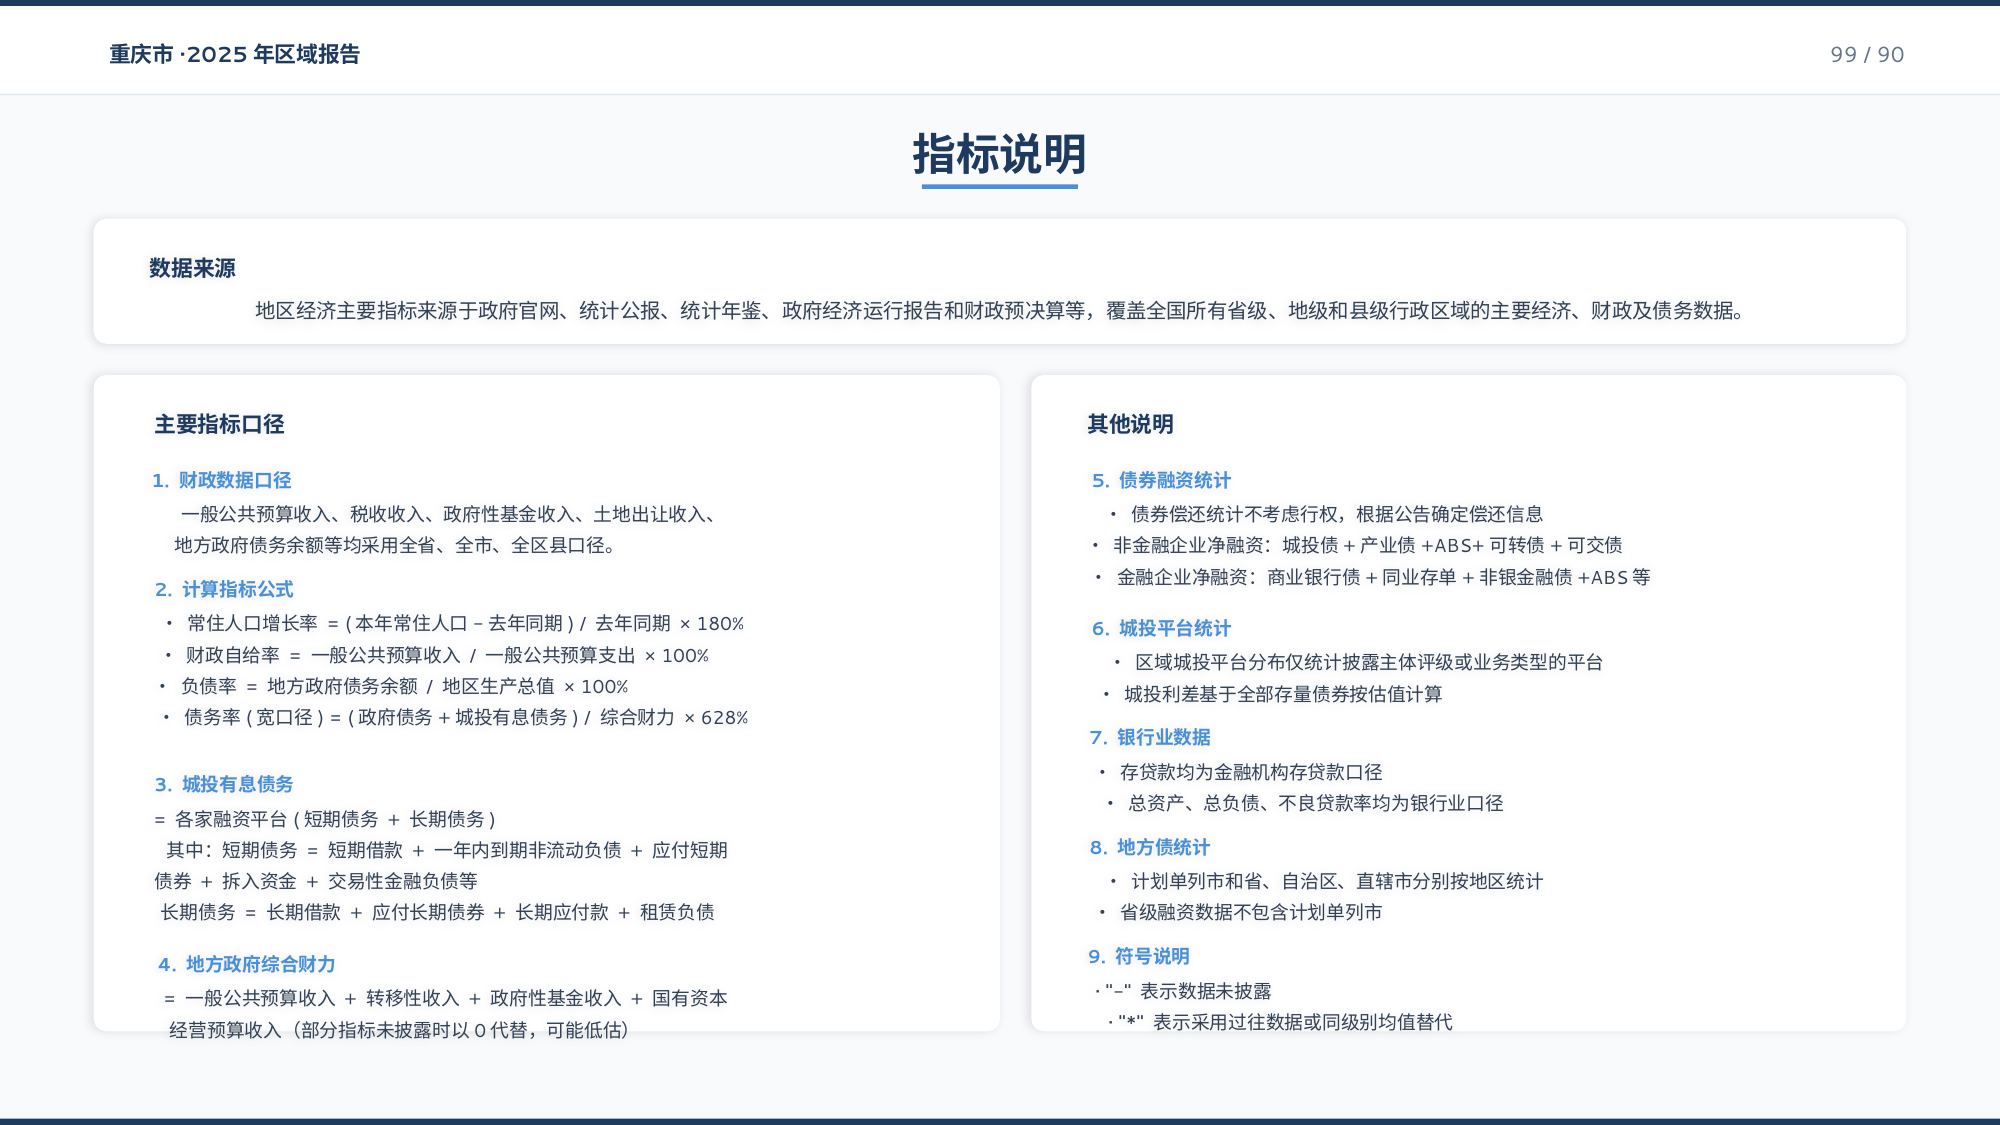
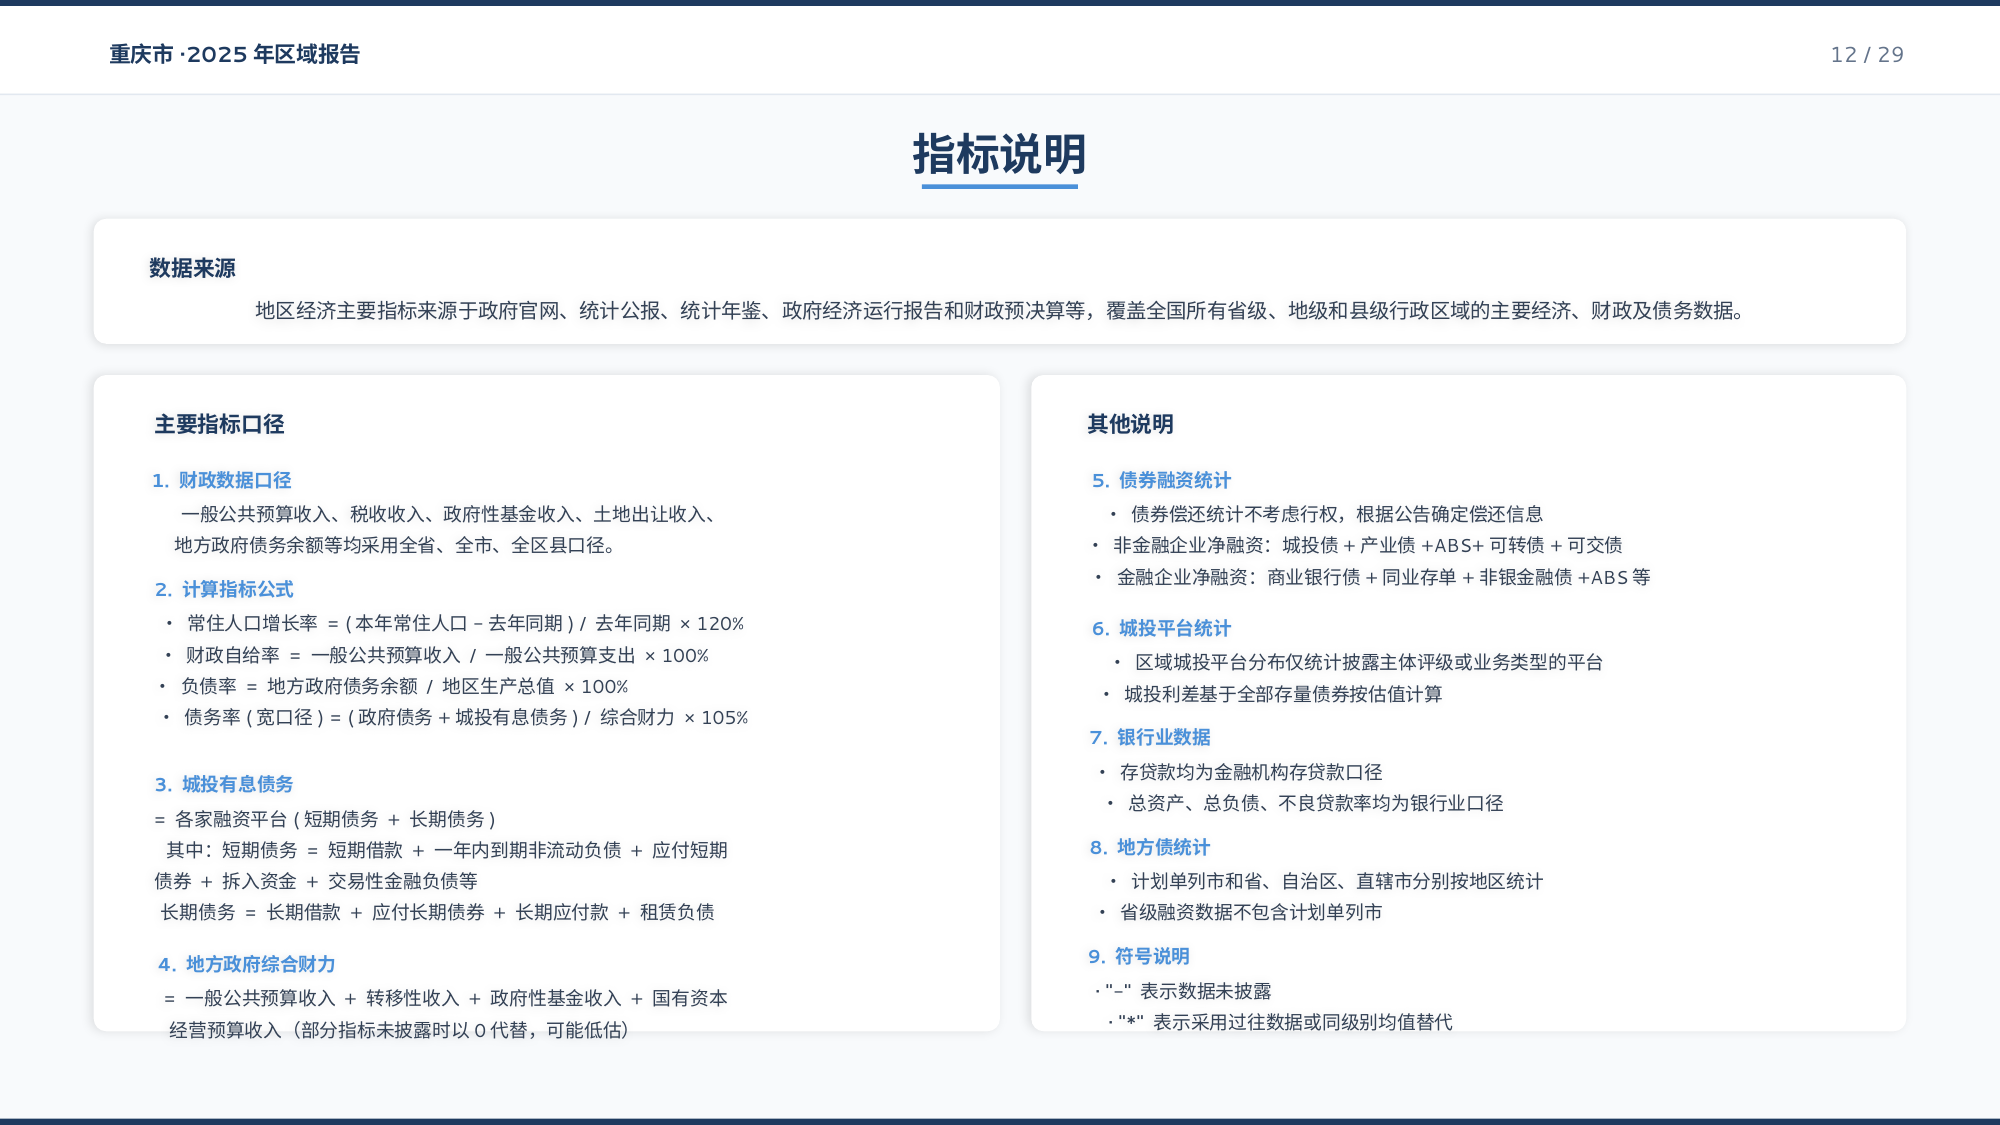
99: 99 -> 12
90: 90 -> 29
180%: 180% -> 120%
628%: 628% -> 105%
